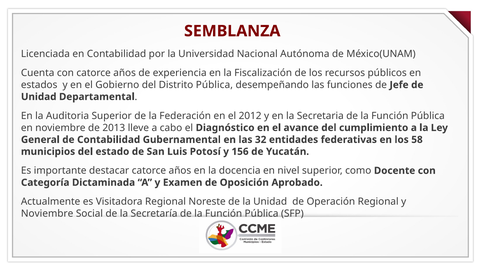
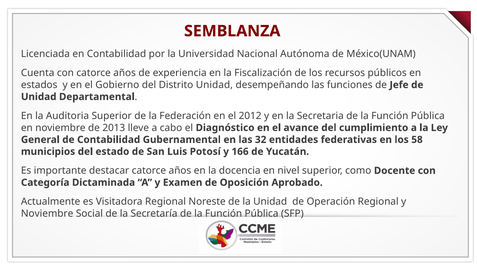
Distrito Pública: Pública -> Unidad
156: 156 -> 166
